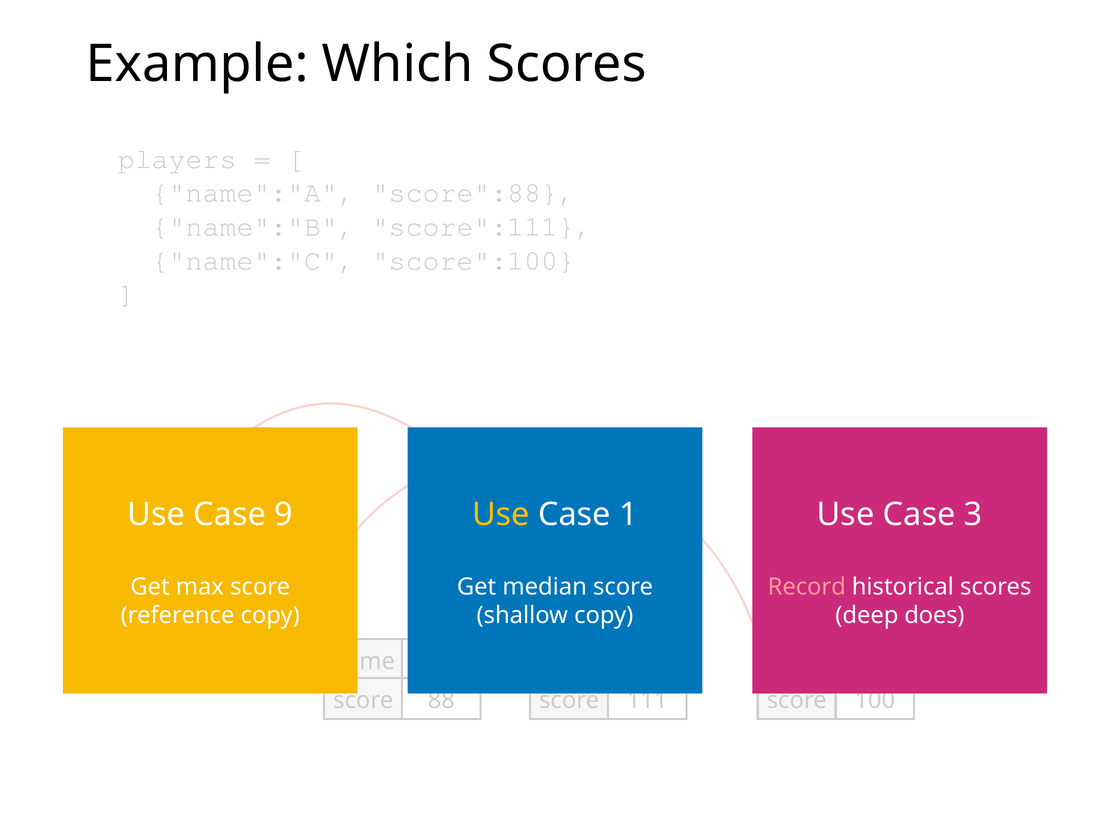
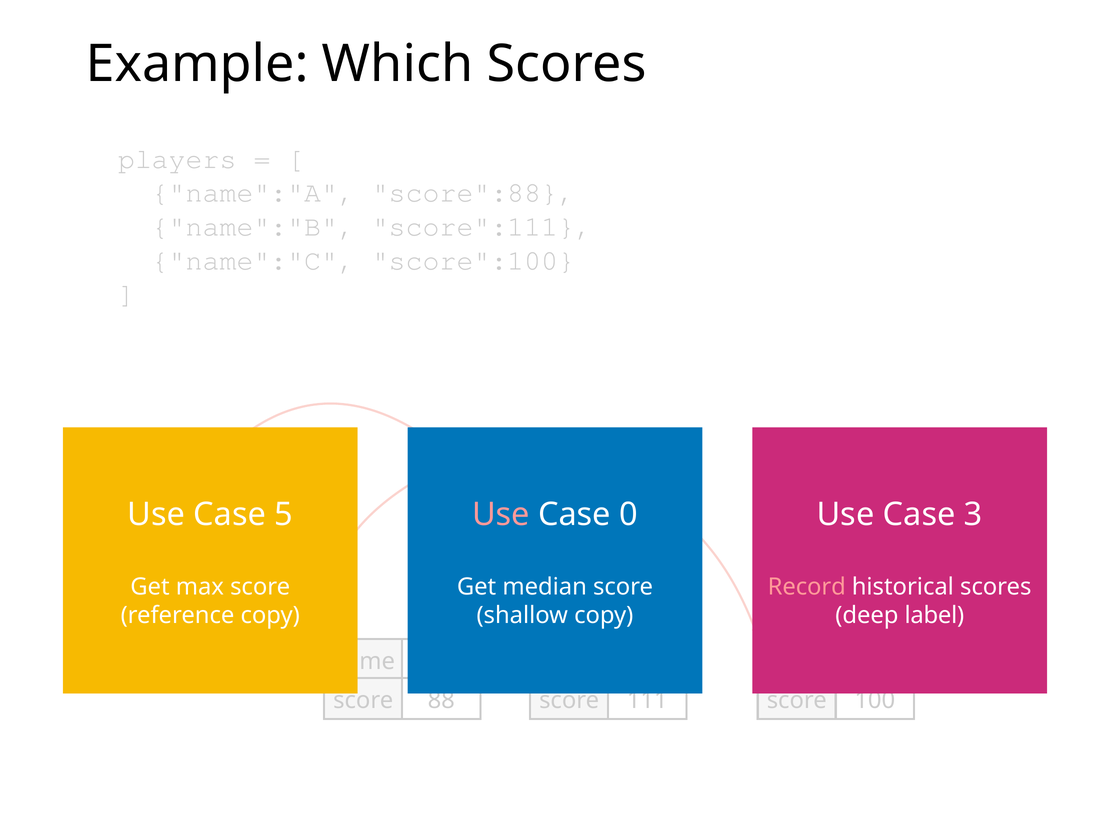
9: 9 -> 5
Use at (501, 514) colour: yellow -> pink
1: 1 -> 0
does: does -> label
